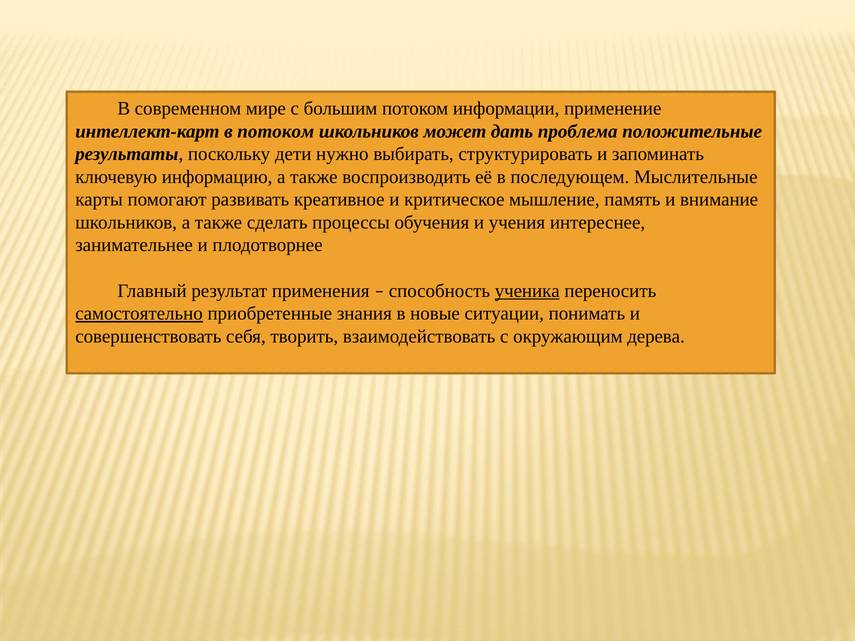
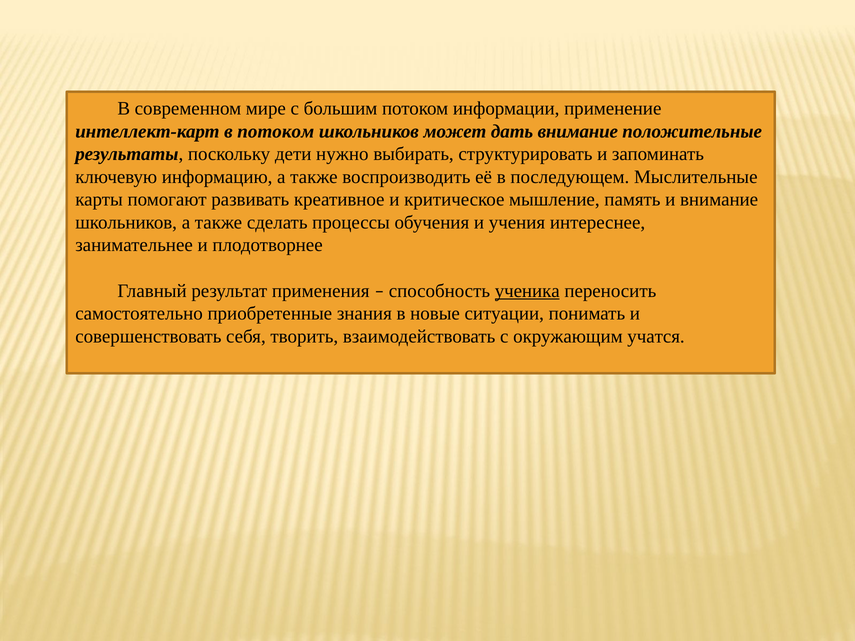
дать проблема: проблема -> внимание
самостоятельно underline: present -> none
дерева: дерева -> учатся
